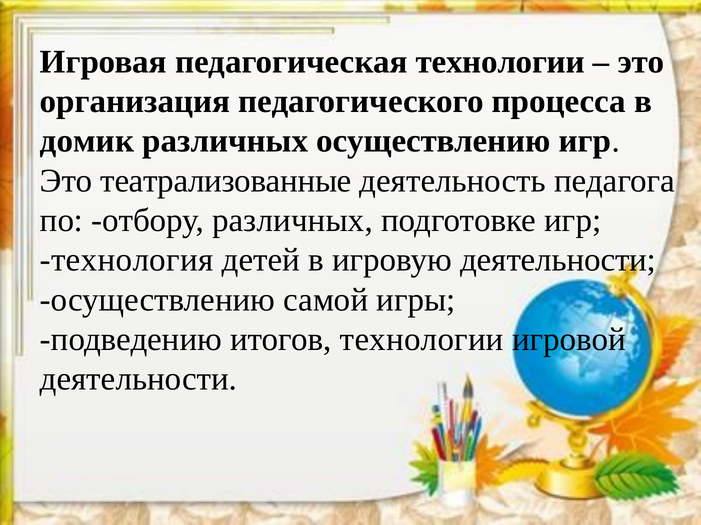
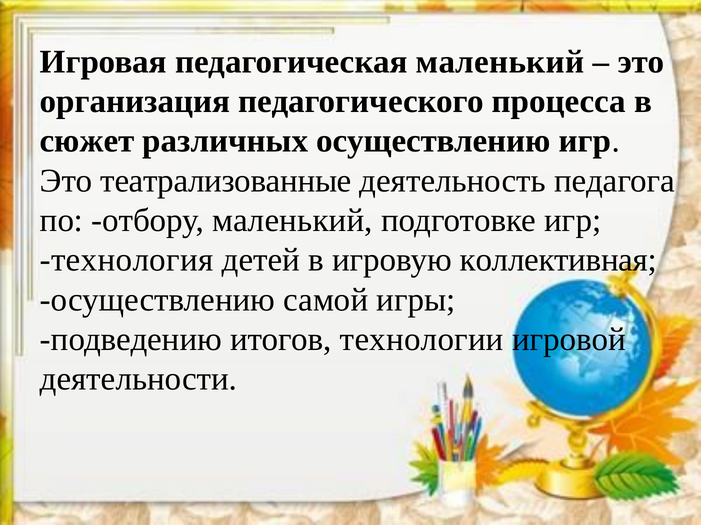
педагогическая технологии: технологии -> маленький
домик: домик -> сюжет
отбору различных: различных -> маленький
игровую деятельности: деятельности -> коллективная
